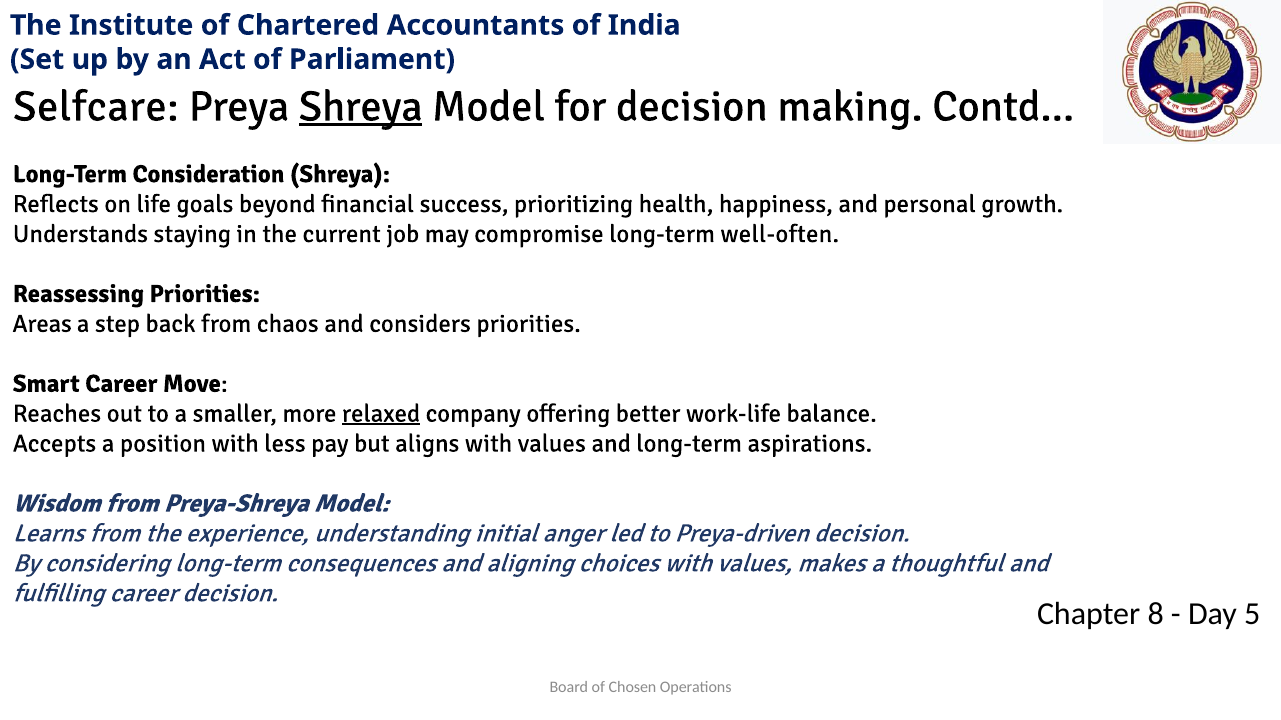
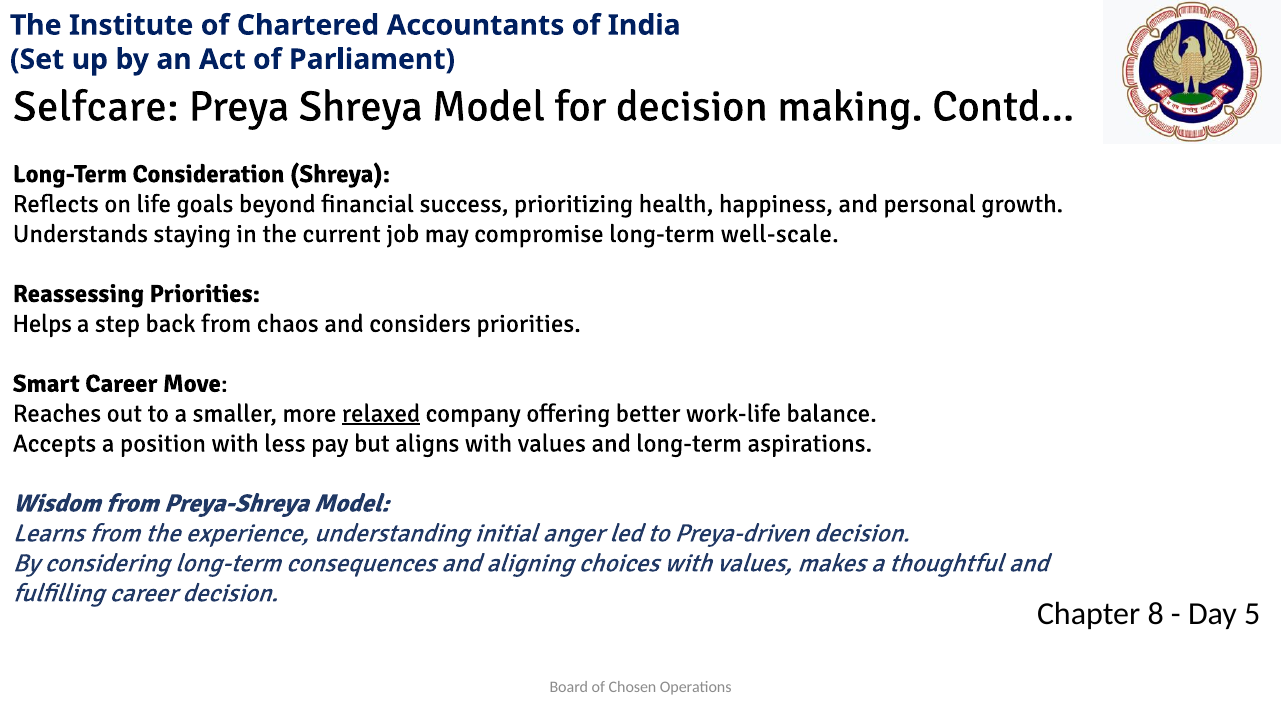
Shreya at (361, 106) underline: present -> none
well-often: well-often -> well-scale
Areas: Areas -> Helps
